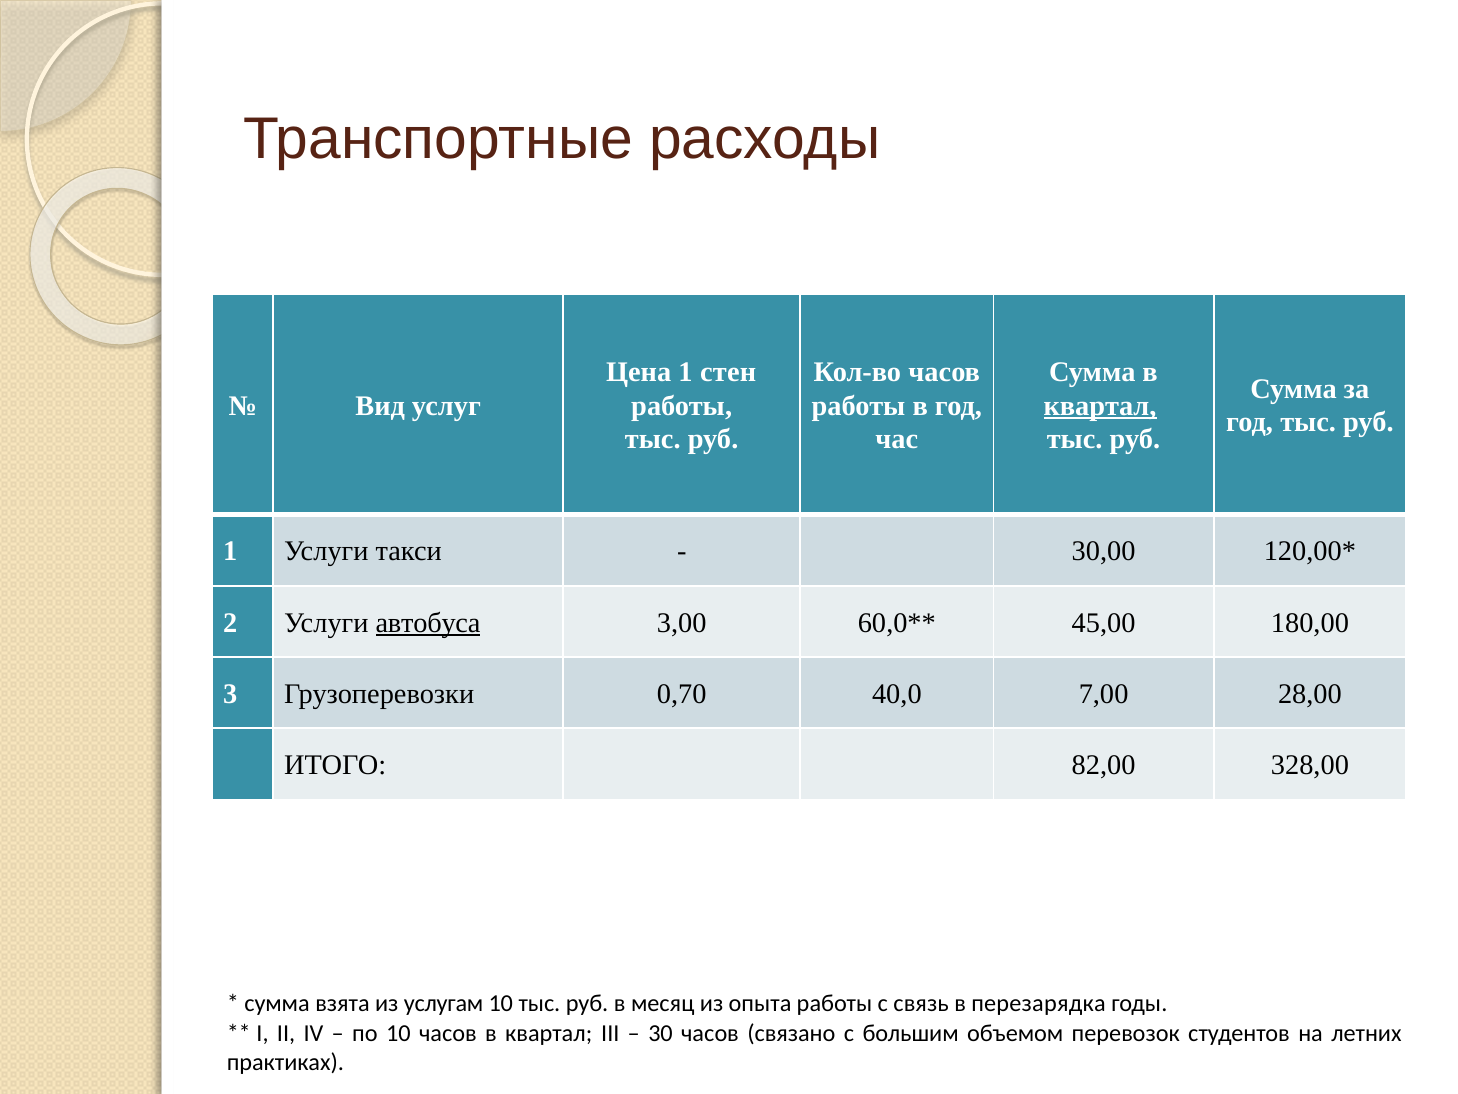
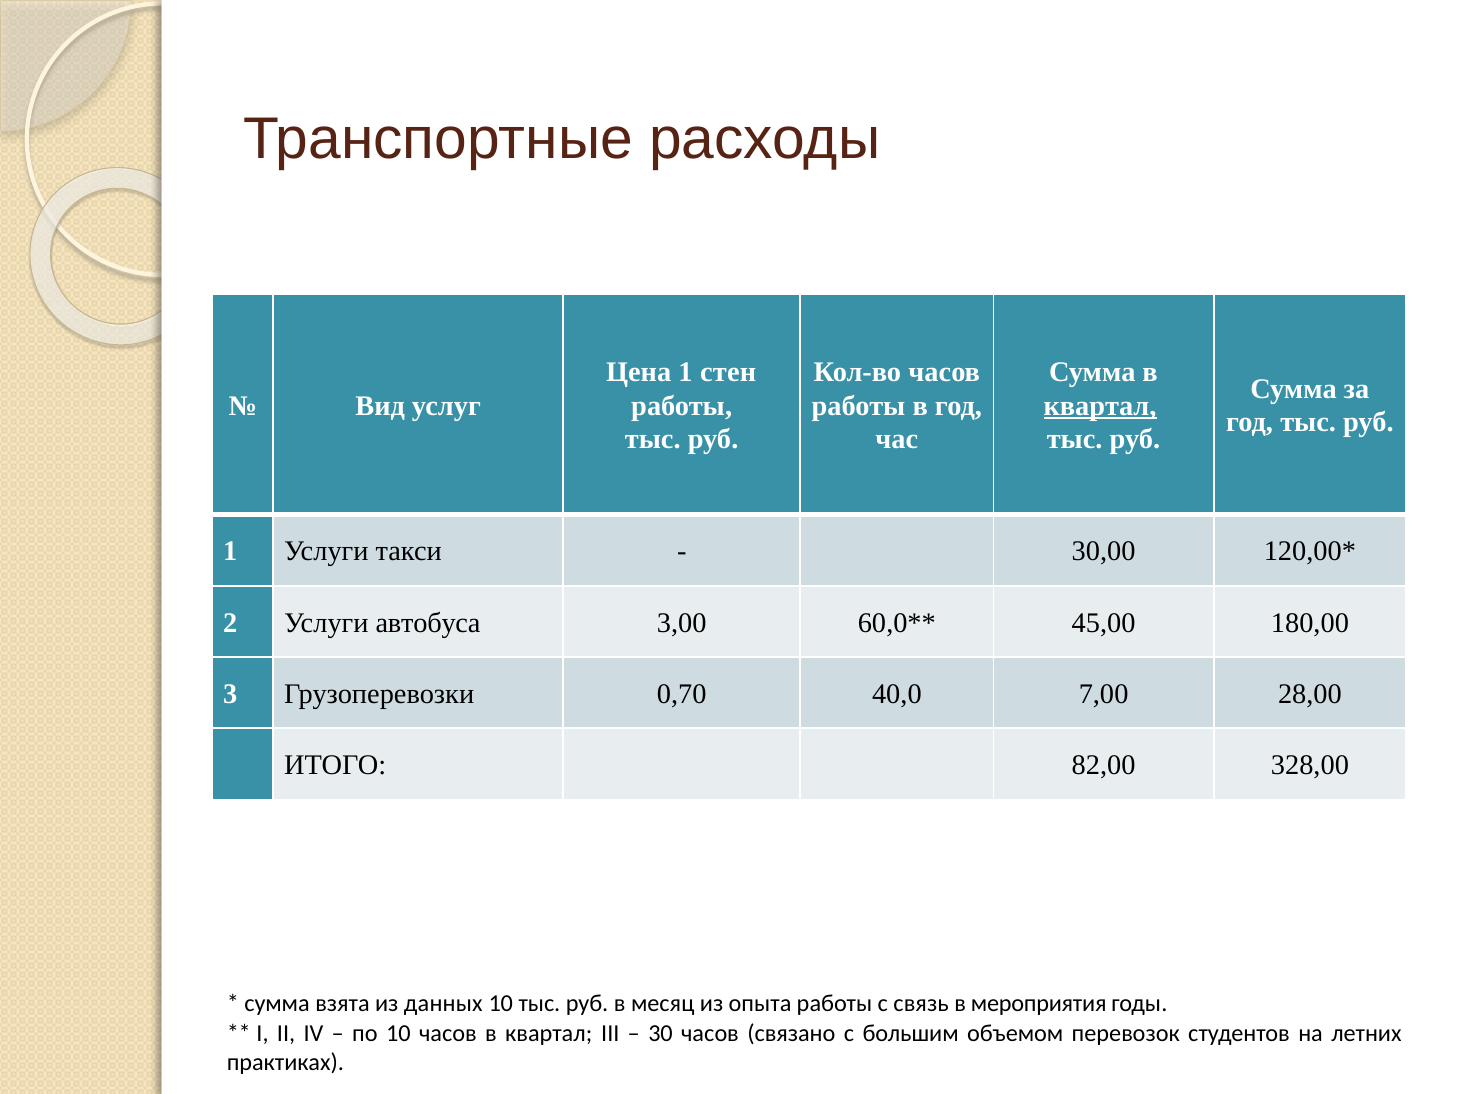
автобуса underline: present -> none
услугам: услугам -> данных
перезарядка: перезарядка -> мероприятия
